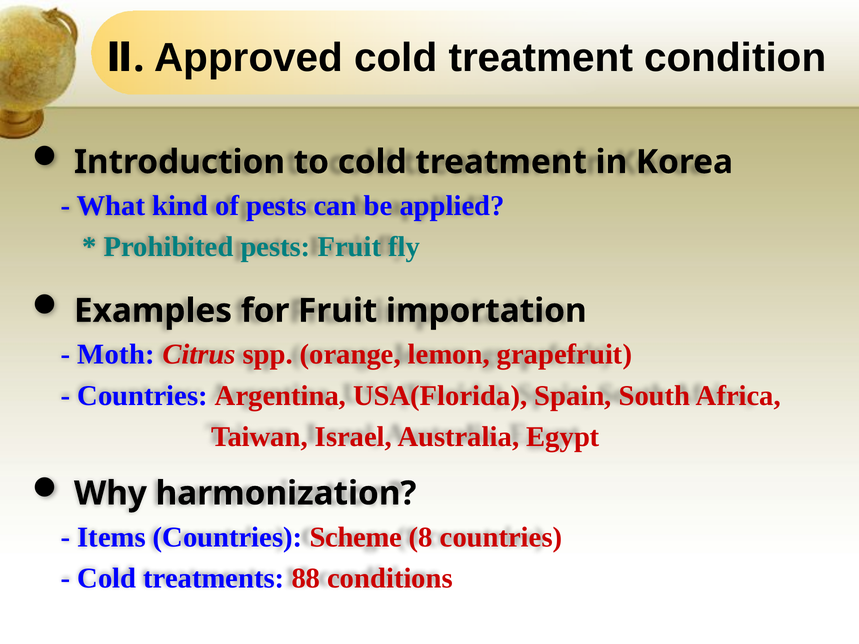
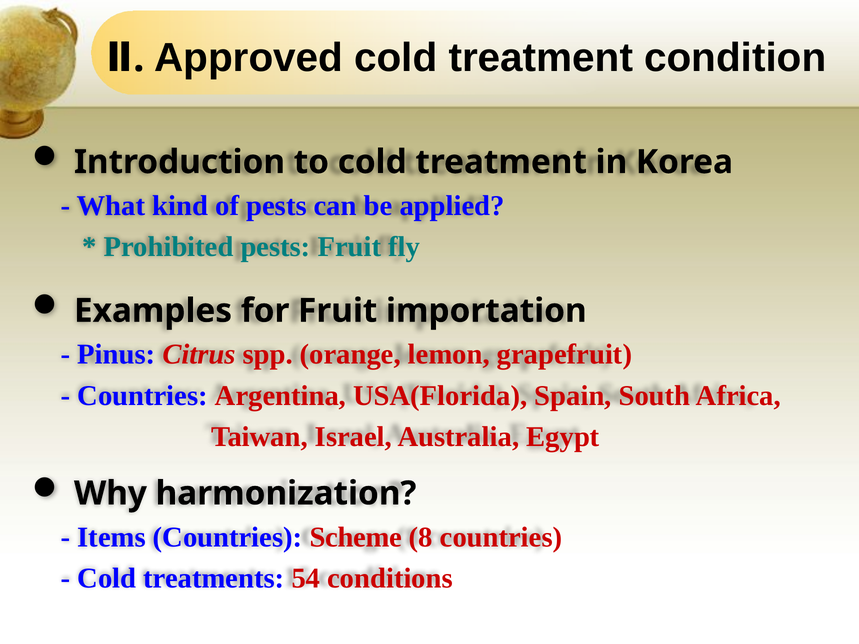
Moth: Moth -> Pinus
88: 88 -> 54
